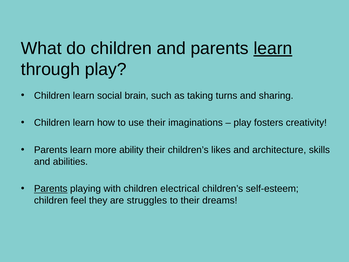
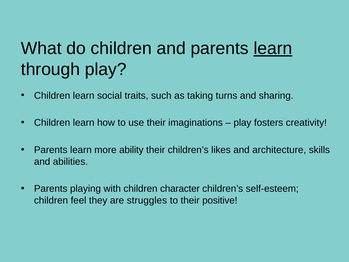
brain: brain -> traits
Parents at (51, 189) underline: present -> none
electrical: electrical -> character
dreams: dreams -> positive
